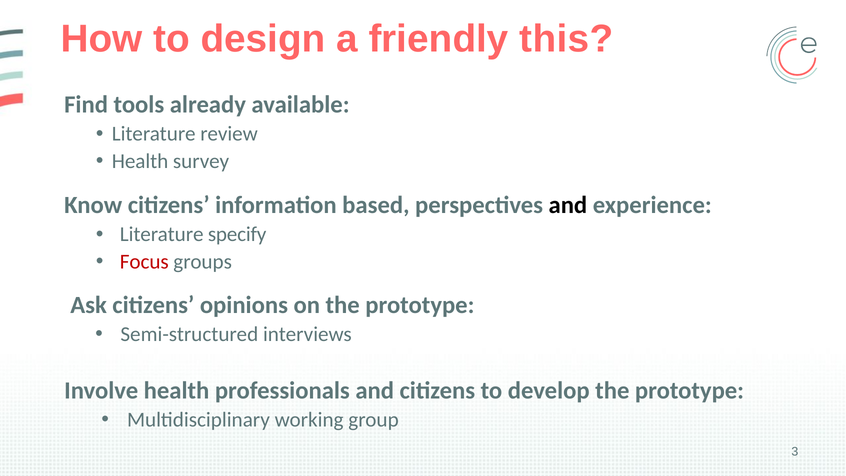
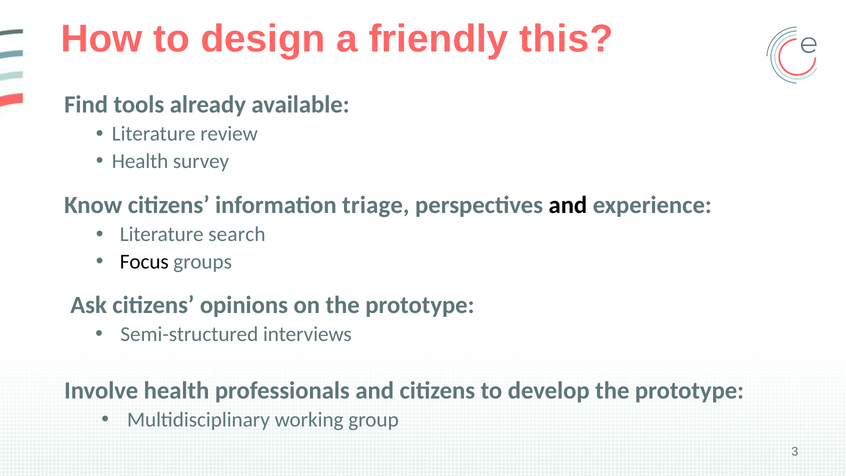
based: based -> triage
specify: specify -> search
Focus colour: red -> black
